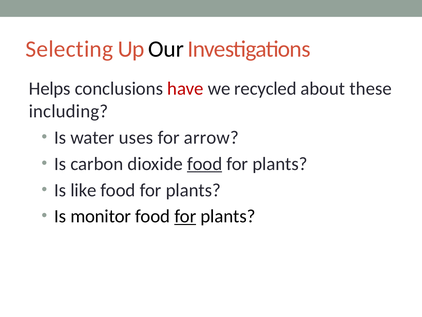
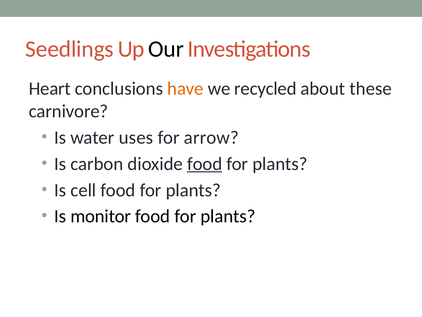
Selecting: Selecting -> Seedlings
Helps: Helps -> Heart
have colour: red -> orange
including: including -> carnivore
like: like -> cell
for at (185, 216) underline: present -> none
